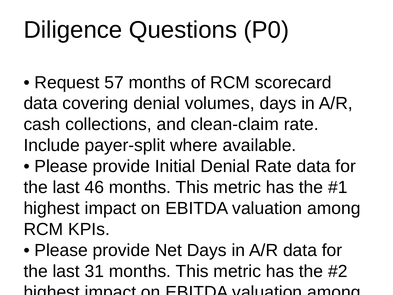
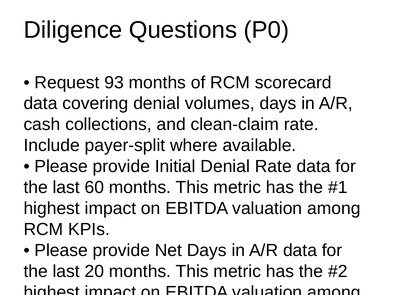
57: 57 -> 93
46: 46 -> 60
31: 31 -> 20
